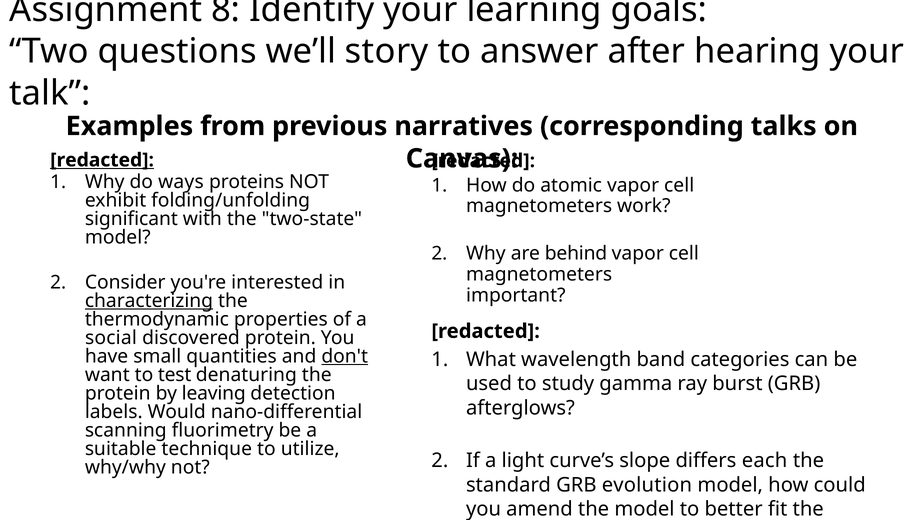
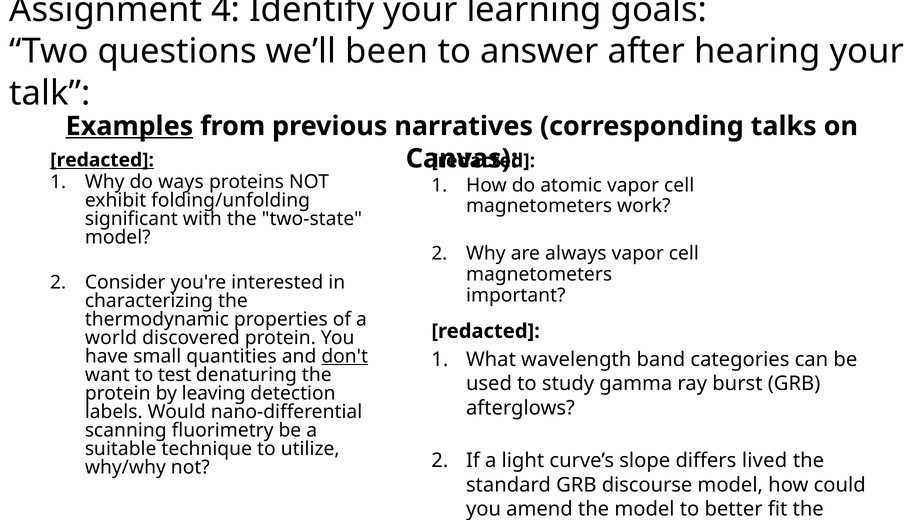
8: 8 -> 4
story: story -> been
Examples underline: none -> present
behind: behind -> always
characterizing underline: present -> none
social: social -> world
each: each -> lived
evolution: evolution -> discourse
